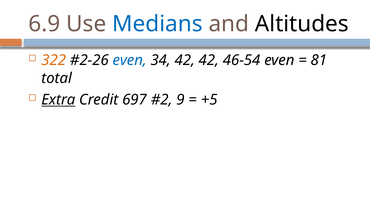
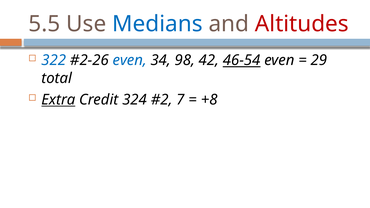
6.9: 6.9 -> 5.5
Altitudes colour: black -> red
322 colour: orange -> blue
34 42: 42 -> 98
46-54 underline: none -> present
81: 81 -> 29
697: 697 -> 324
9: 9 -> 7
+5: +5 -> +8
